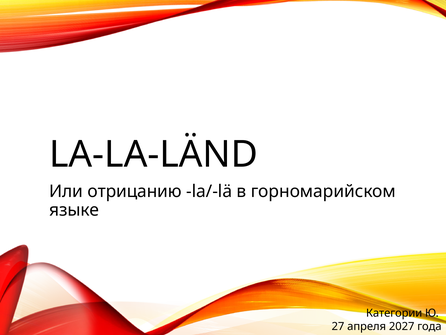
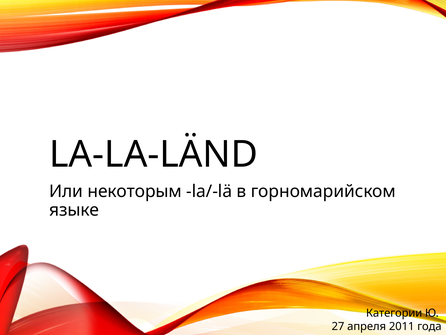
отрицанию: отрицанию -> некоторым
2027: 2027 -> 2011
